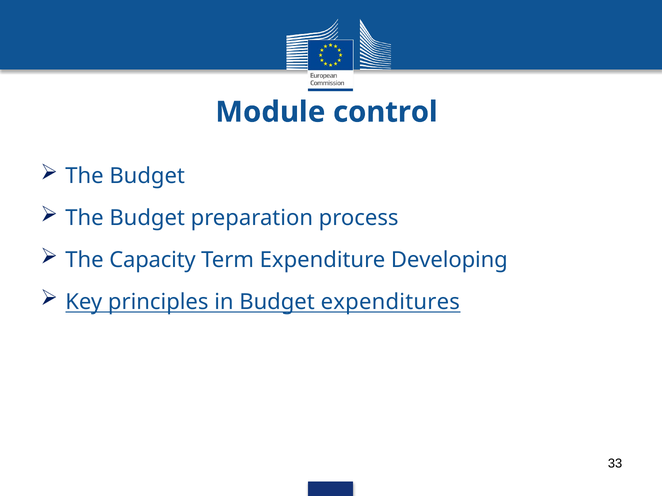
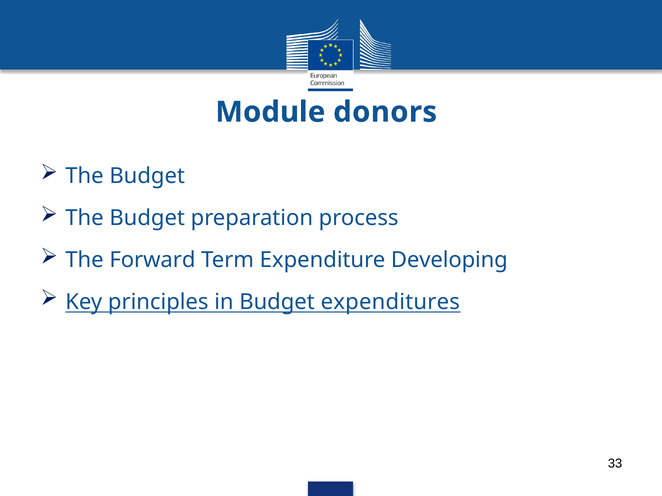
control: control -> donors
Capacity: Capacity -> Forward
